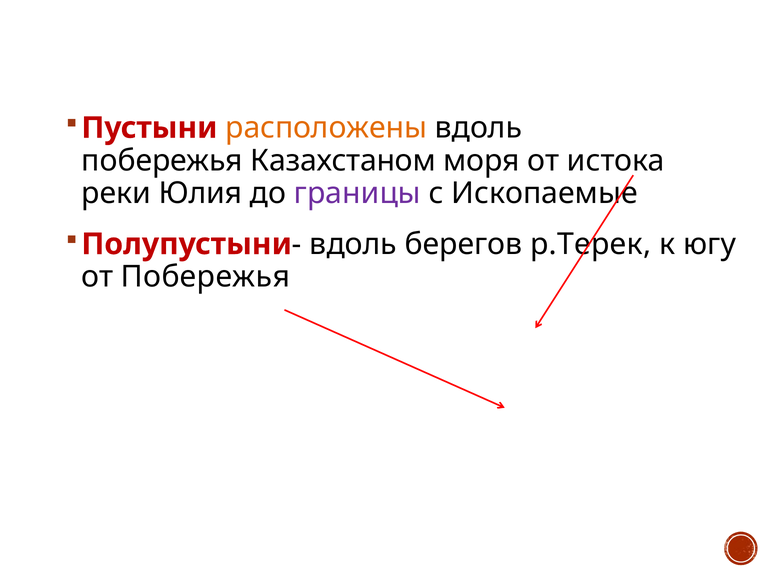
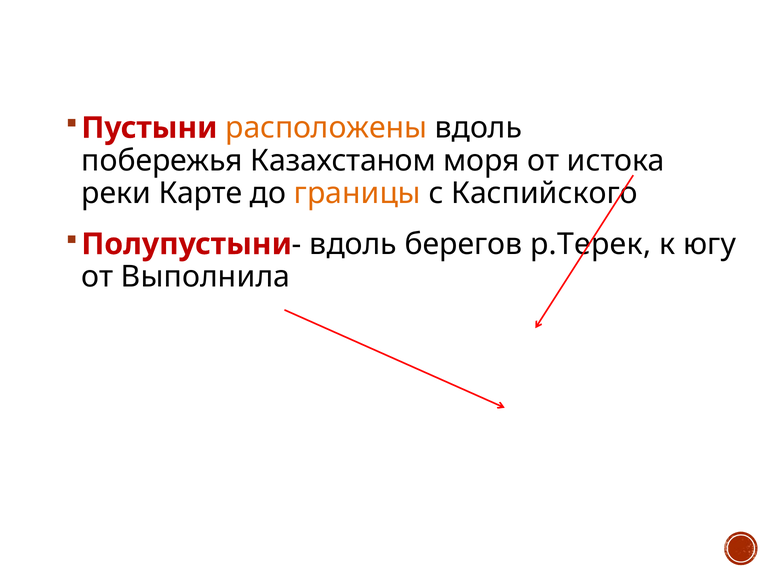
Юлия: Юлия -> Карте
границы colour: purple -> orange
Ископаемые: Ископаемые -> Каспийского
от Побережья: Побережья -> Выполнила
